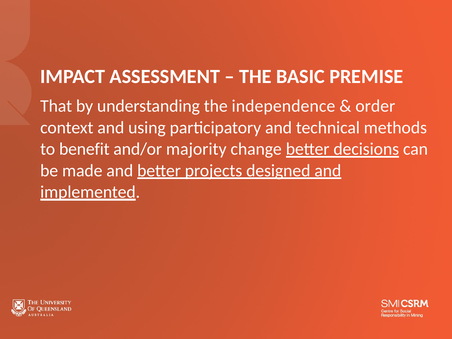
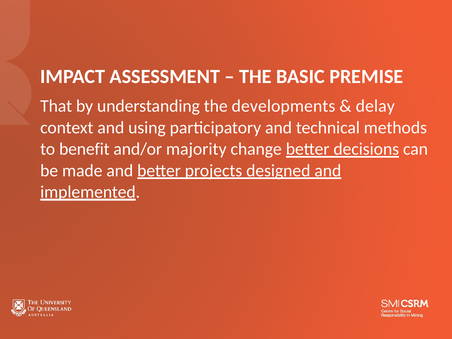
independence: independence -> developments
order: order -> delay
